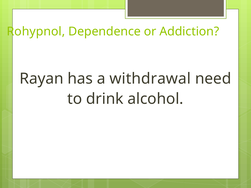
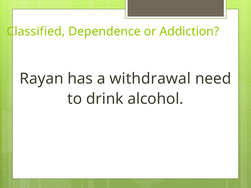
Rohypnol: Rohypnol -> Classified
